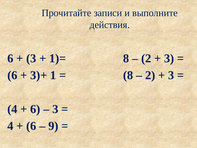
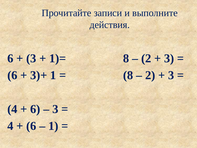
9 at (53, 126): 9 -> 1
